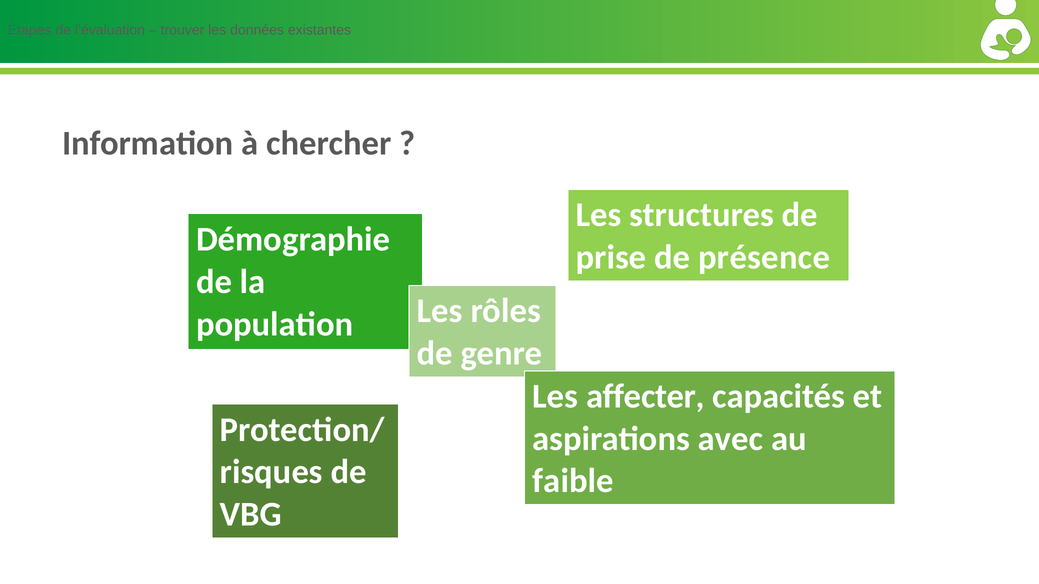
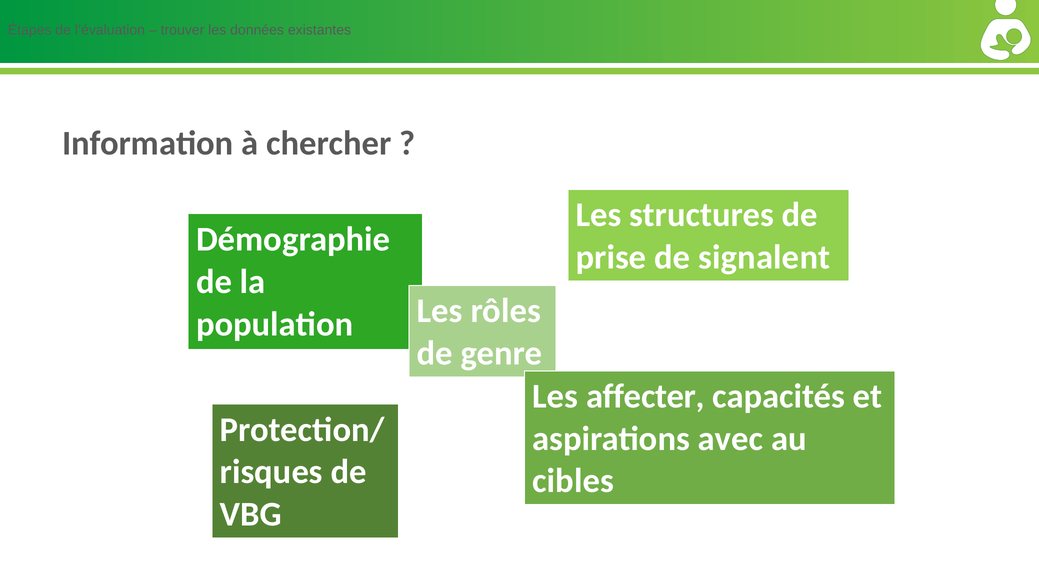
présence: présence -> signalent
faible: faible -> cibles
